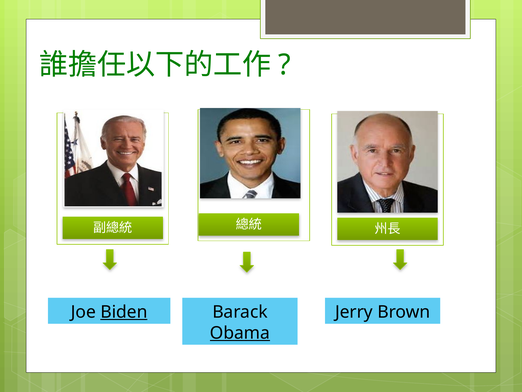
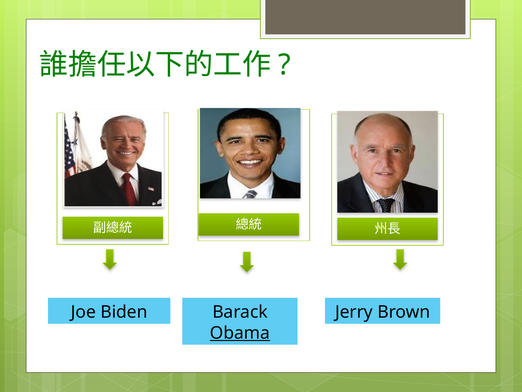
Biden underline: present -> none
